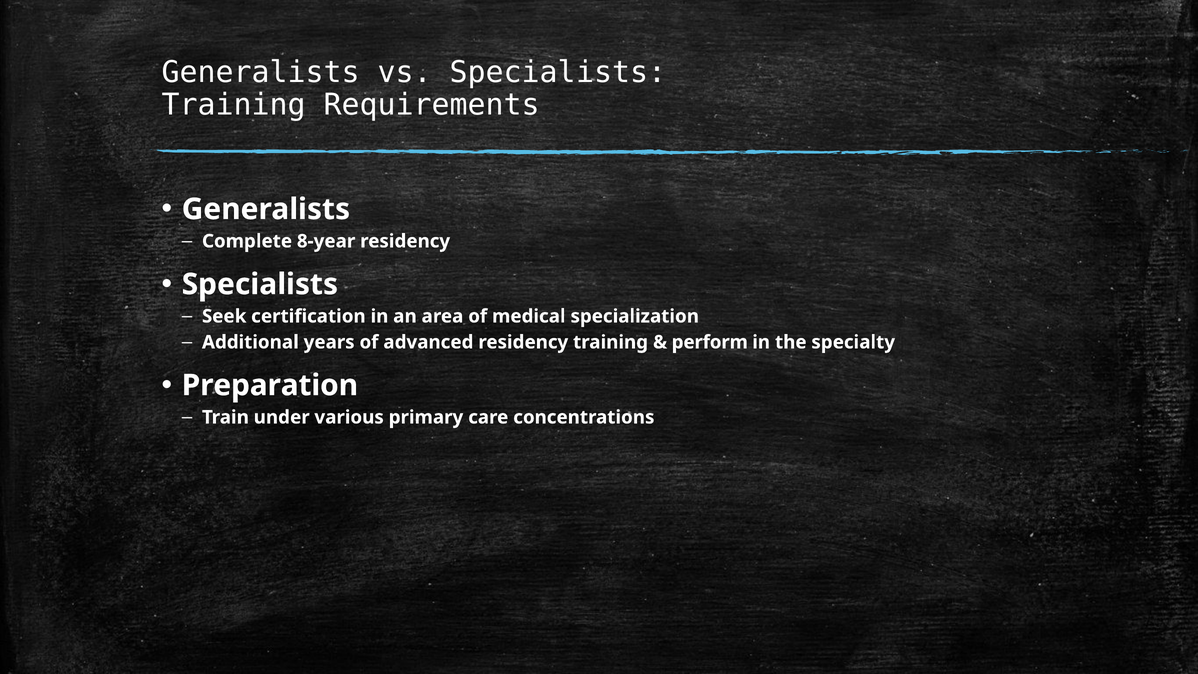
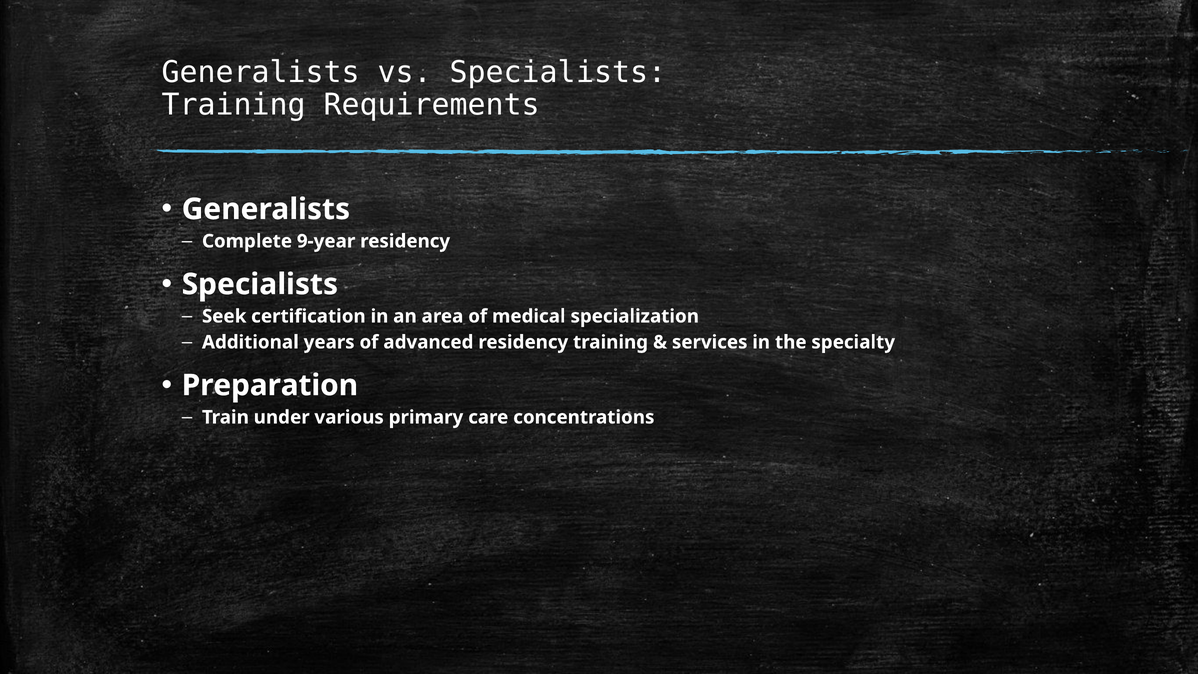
8-year: 8-year -> 9-year
perform: perform -> services
